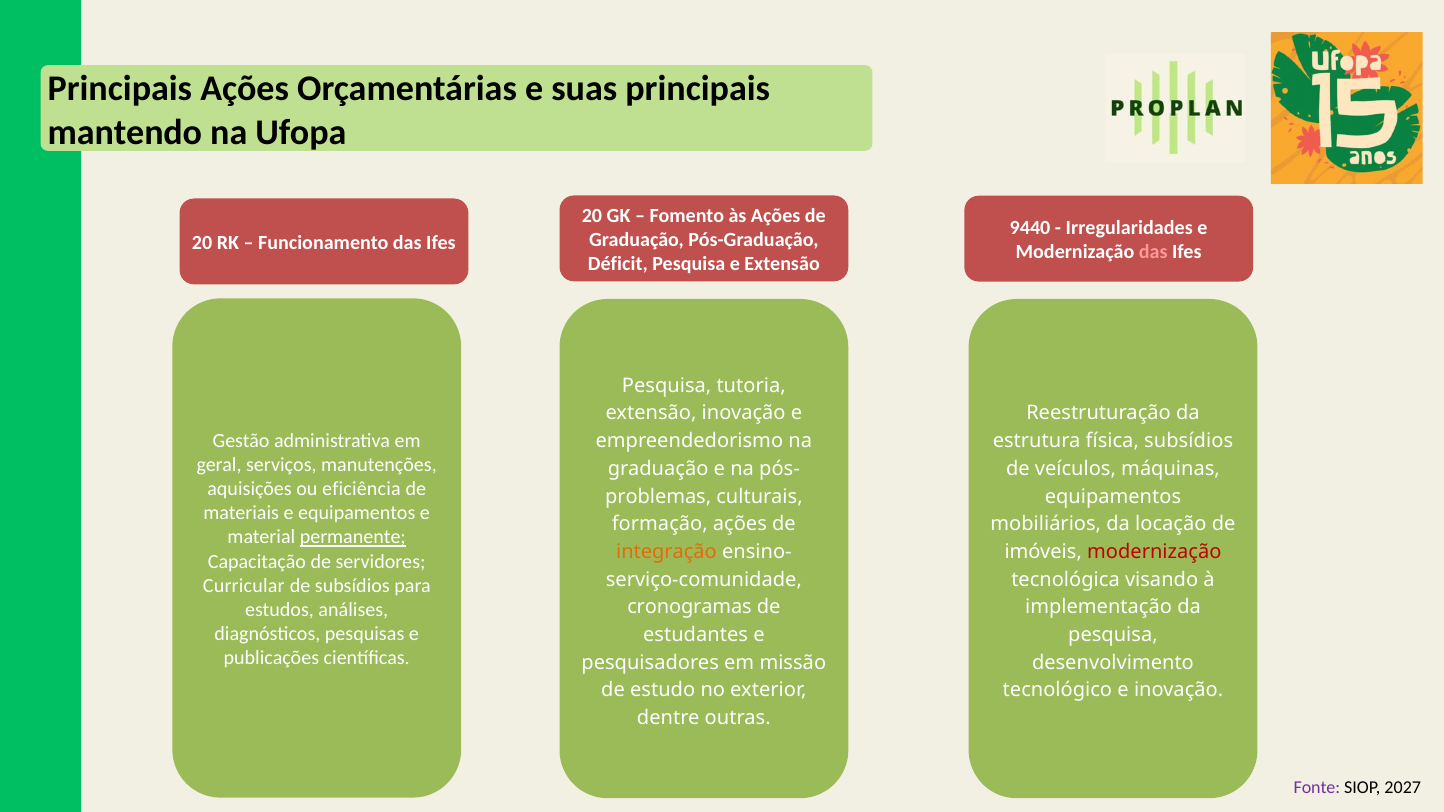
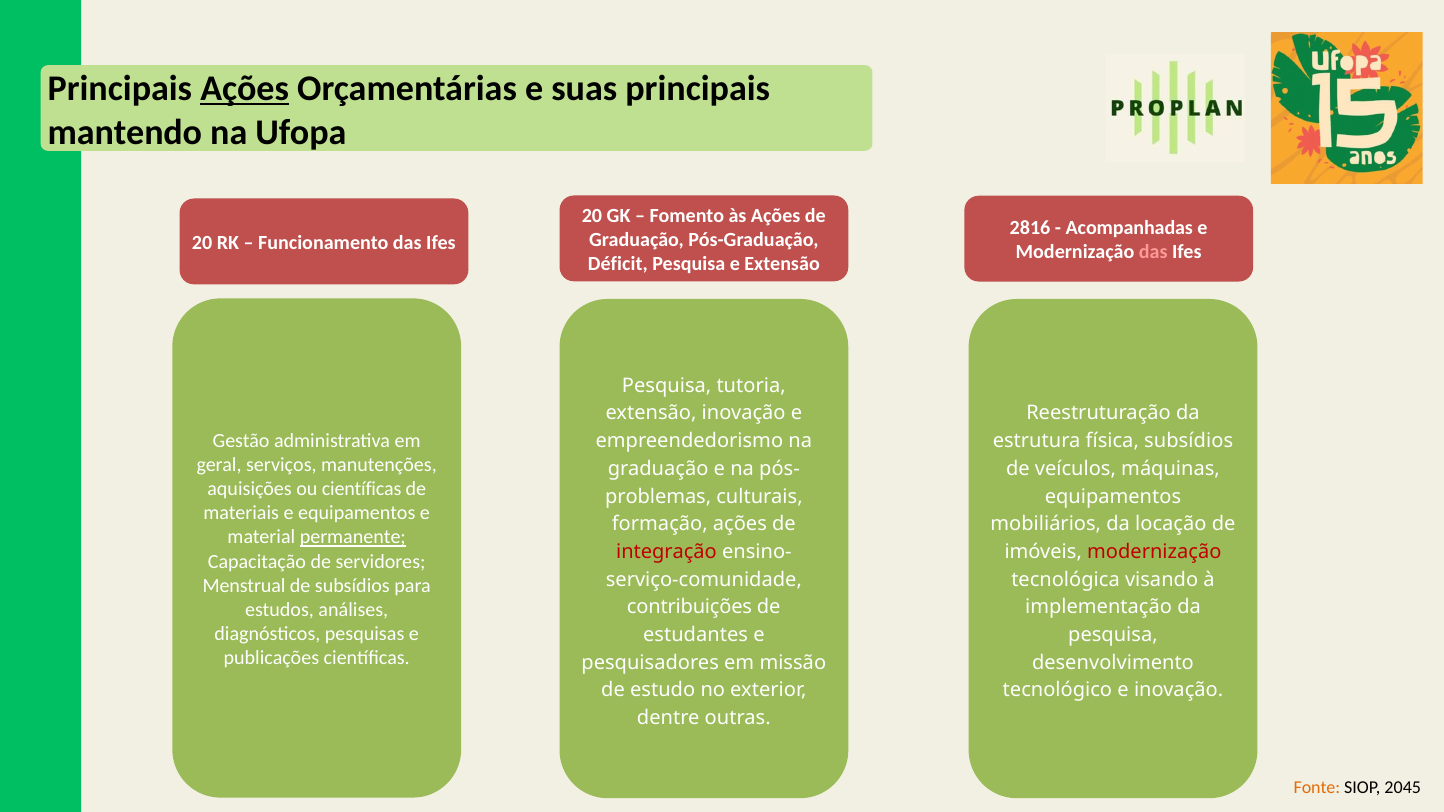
Ações at (245, 89) underline: none -> present
9440: 9440 -> 2816
Irregularidades: Irregularidades -> Acompanhadas
ou eficiência: eficiência -> científicas
integração colour: orange -> red
Curricular: Curricular -> Menstrual
cronogramas: cronogramas -> contribuições
Fonte colour: purple -> orange
2027: 2027 -> 2045
